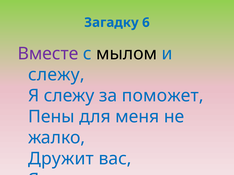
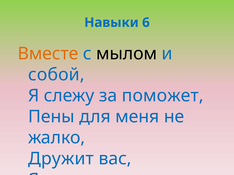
Загадку: Загадку -> Навыки
Вместе colour: purple -> orange
слежу at (56, 75): слежу -> собой
